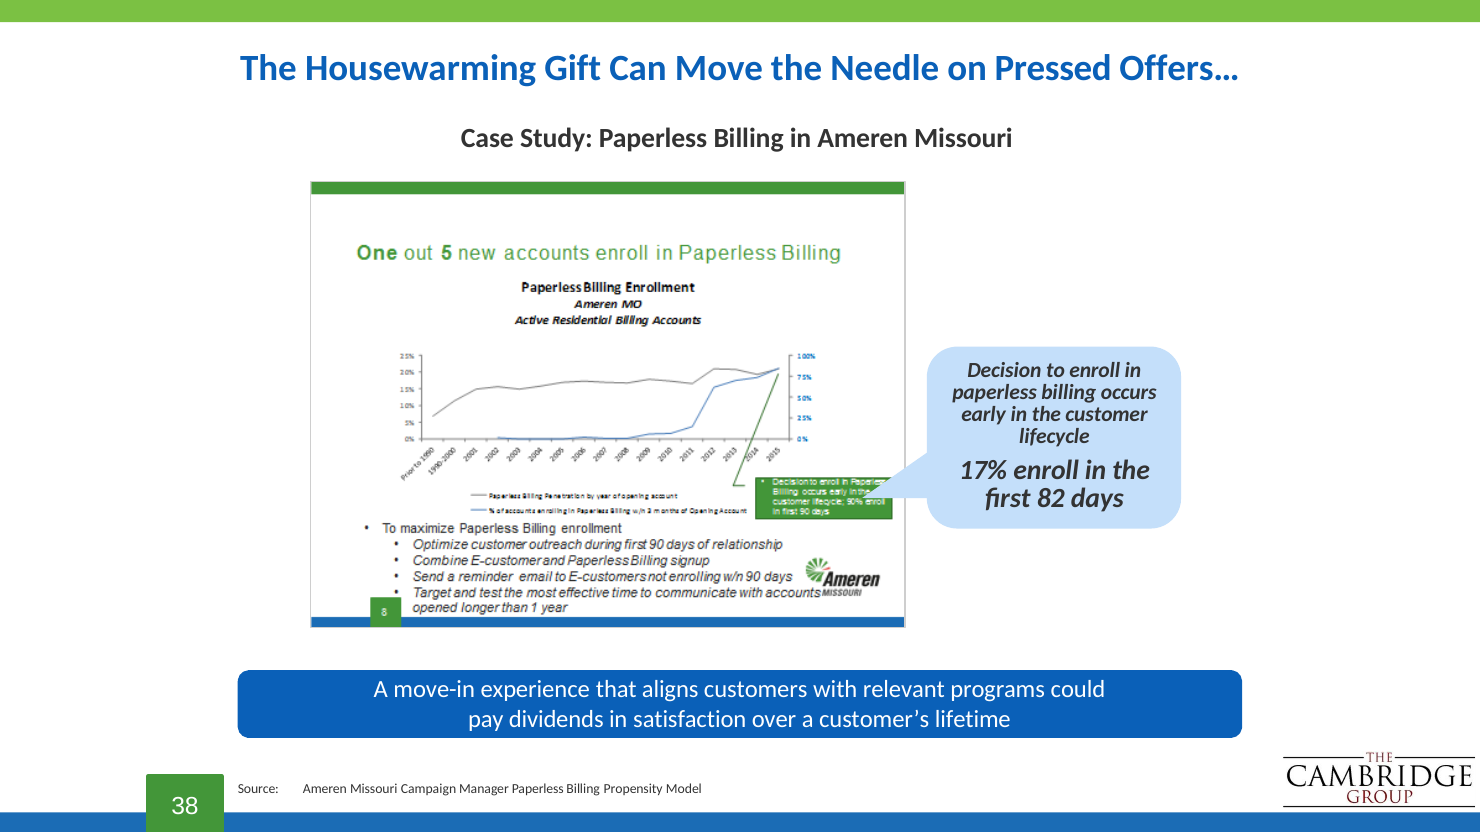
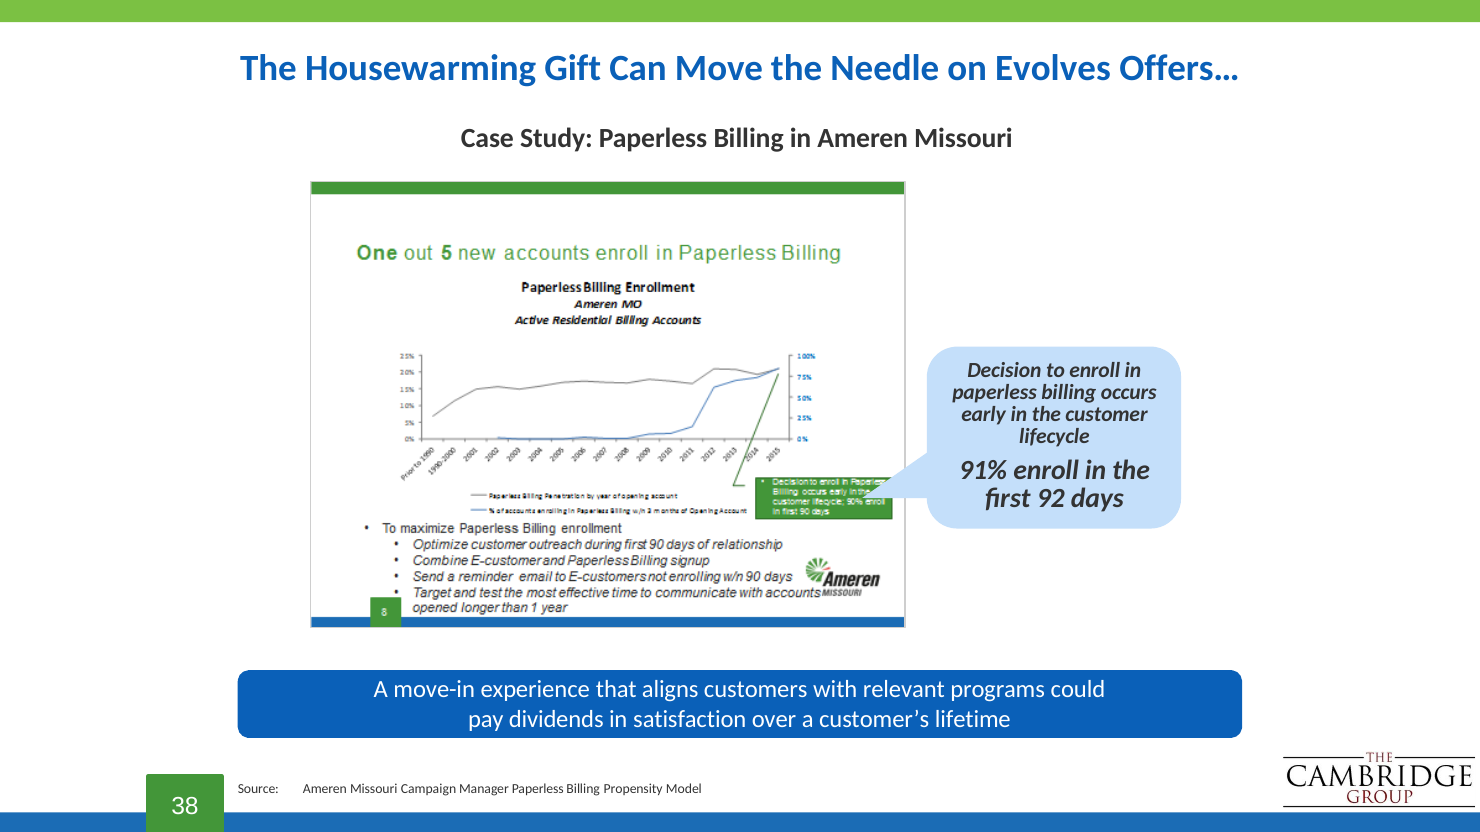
Pressed: Pressed -> Evolves
17%: 17% -> 91%
82: 82 -> 92
